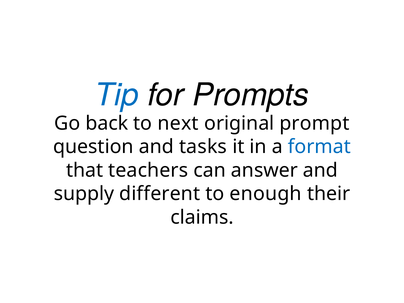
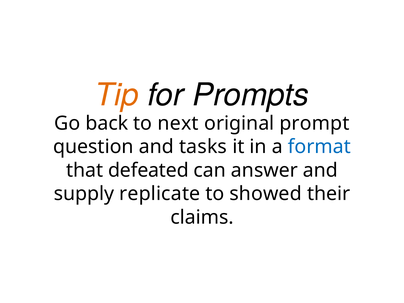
Tip colour: blue -> orange
teachers: teachers -> defeated
different: different -> replicate
enough: enough -> showed
